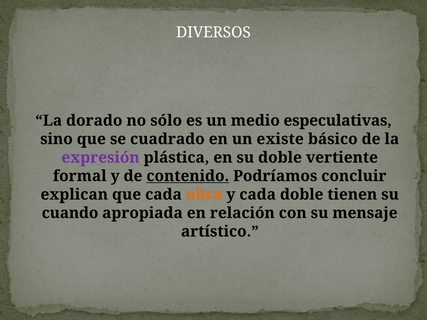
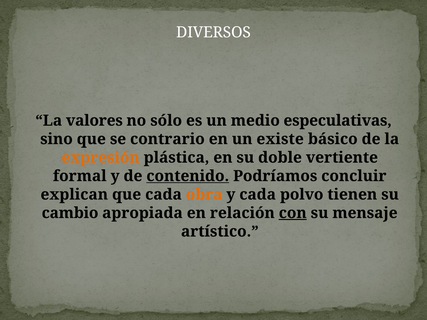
dorado: dorado -> valores
cuadrado: cuadrado -> contrario
expresión colour: purple -> orange
cada doble: doble -> polvo
cuando: cuando -> cambio
con underline: none -> present
